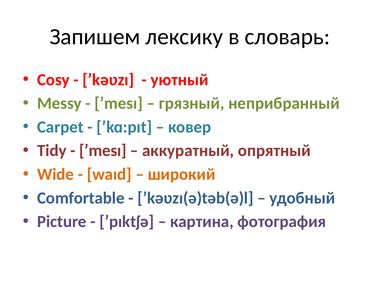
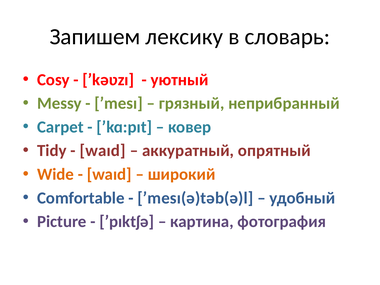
ʹmesı at (103, 151): ʹmesı -> waıd
ʹkəʋzı(ə)təb(ə)l: ʹkəʋzı(ə)təb(ə)l -> ʹmesı(ə)təb(ə)l
